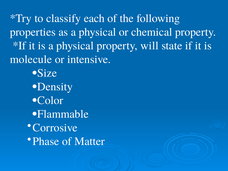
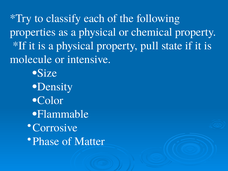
will: will -> pull
